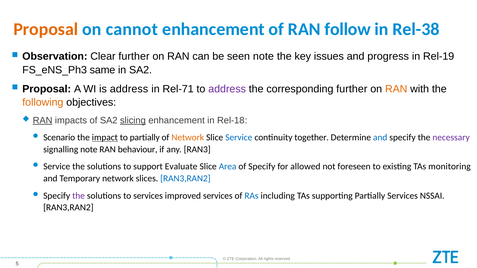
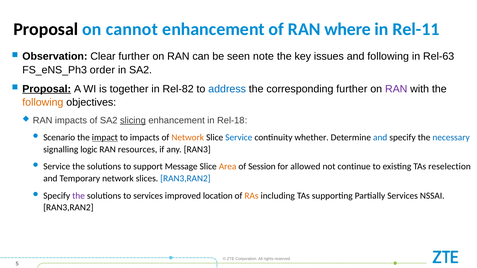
Proposal at (46, 29) colour: orange -> black
follow: follow -> where
Rel-38: Rel-38 -> Rel-11
and progress: progress -> following
Rel-19: Rel-19 -> Rel-63
same: same -> order
Proposal at (47, 89) underline: none -> present
is address: address -> together
Rel-71: Rel-71 -> Rel-82
address at (227, 89) colour: purple -> blue
RAN at (396, 89) colour: orange -> purple
RAN at (43, 120) underline: present -> none
to partially: partially -> impacts
together: together -> whether
necessary colour: purple -> blue
signalling note: note -> logic
behaviour: behaviour -> resources
Evaluate: Evaluate -> Message
Area colour: blue -> orange
of Specify: Specify -> Session
foreseen: foreseen -> continue
monitoring: monitoring -> reselection
improved services: services -> location
RAs colour: blue -> orange
